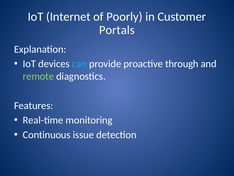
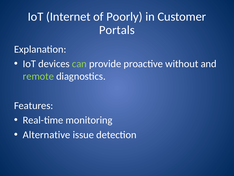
can colour: light blue -> light green
through: through -> without
Continuous: Continuous -> Alternative
